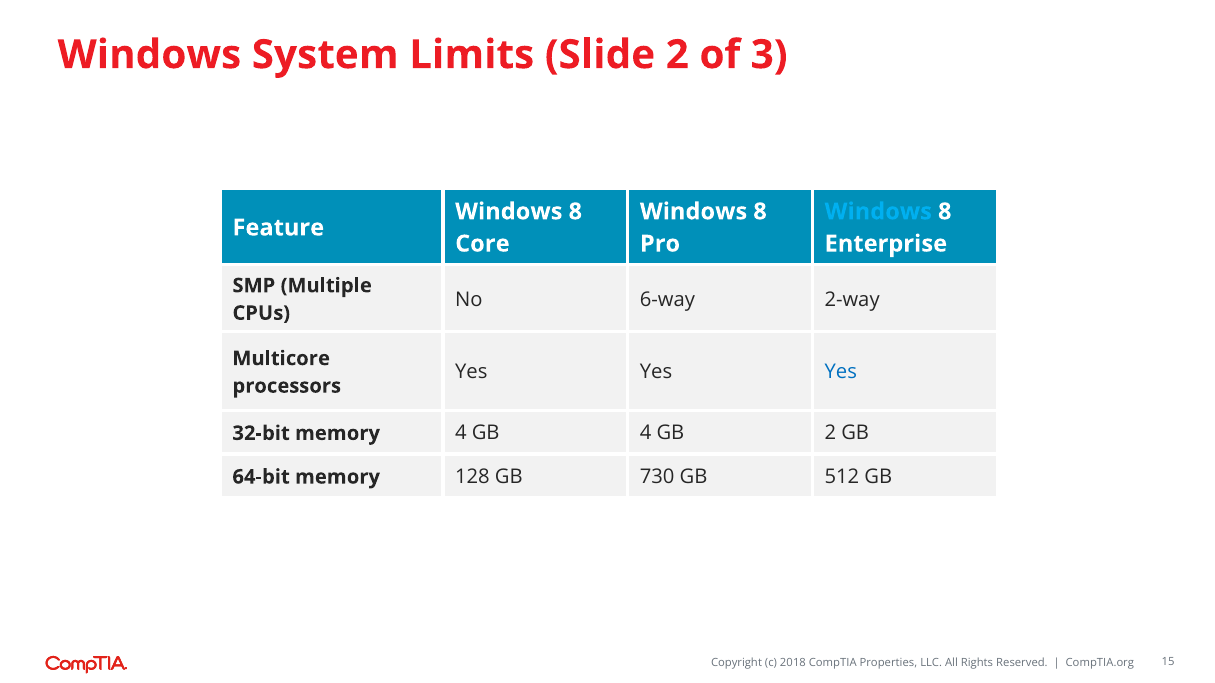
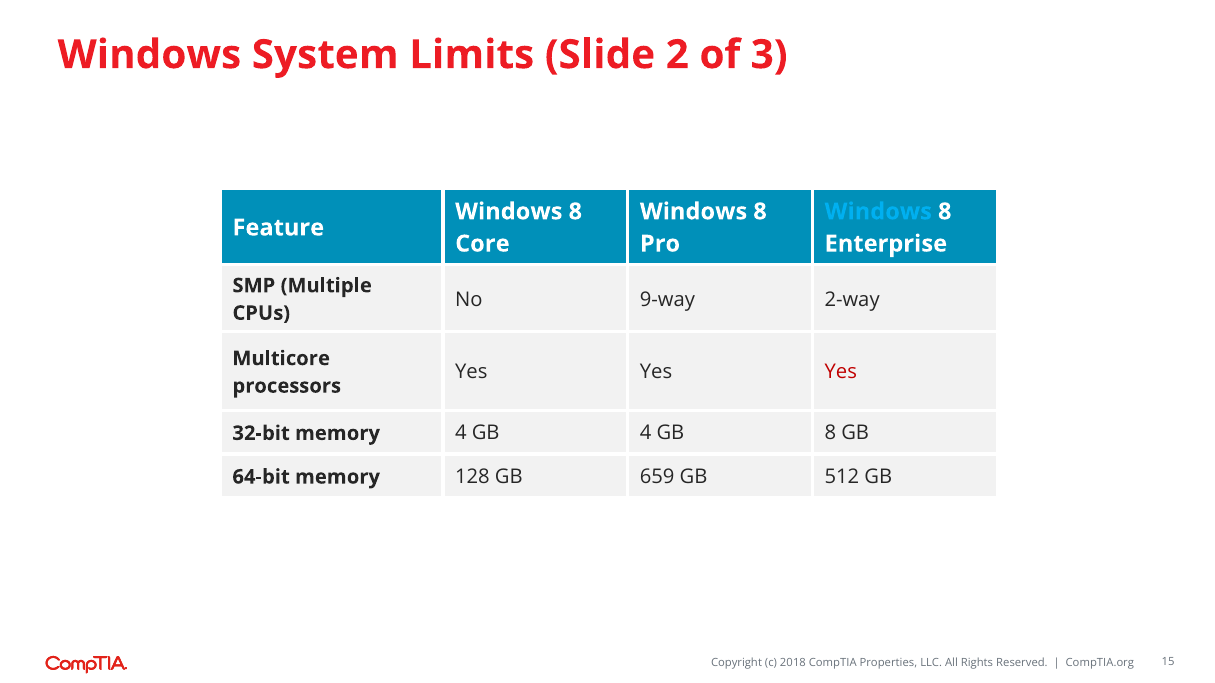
6-way: 6-way -> 9-way
Yes at (841, 372) colour: blue -> red
GB 2: 2 -> 8
730: 730 -> 659
